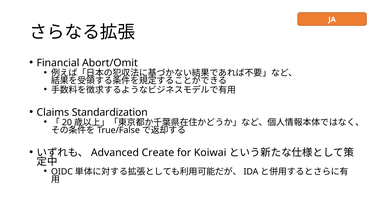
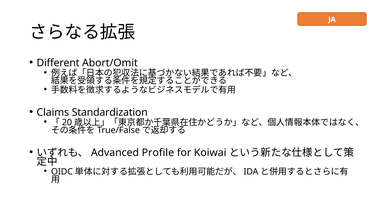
Financial: Financial -> Different
Create: Create -> Profile
